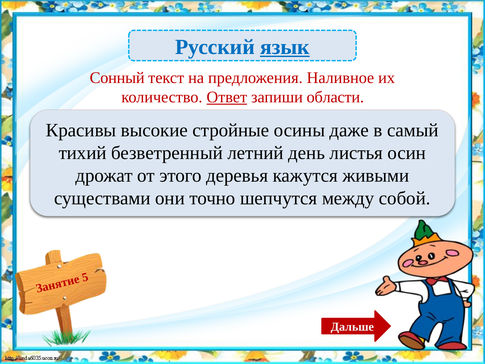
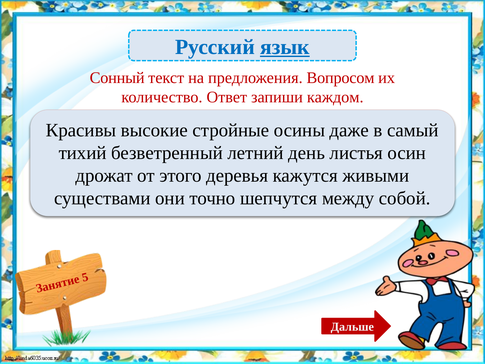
Наливное: Наливное -> Вопросом
Ответ underline: present -> none
области: области -> каждом
